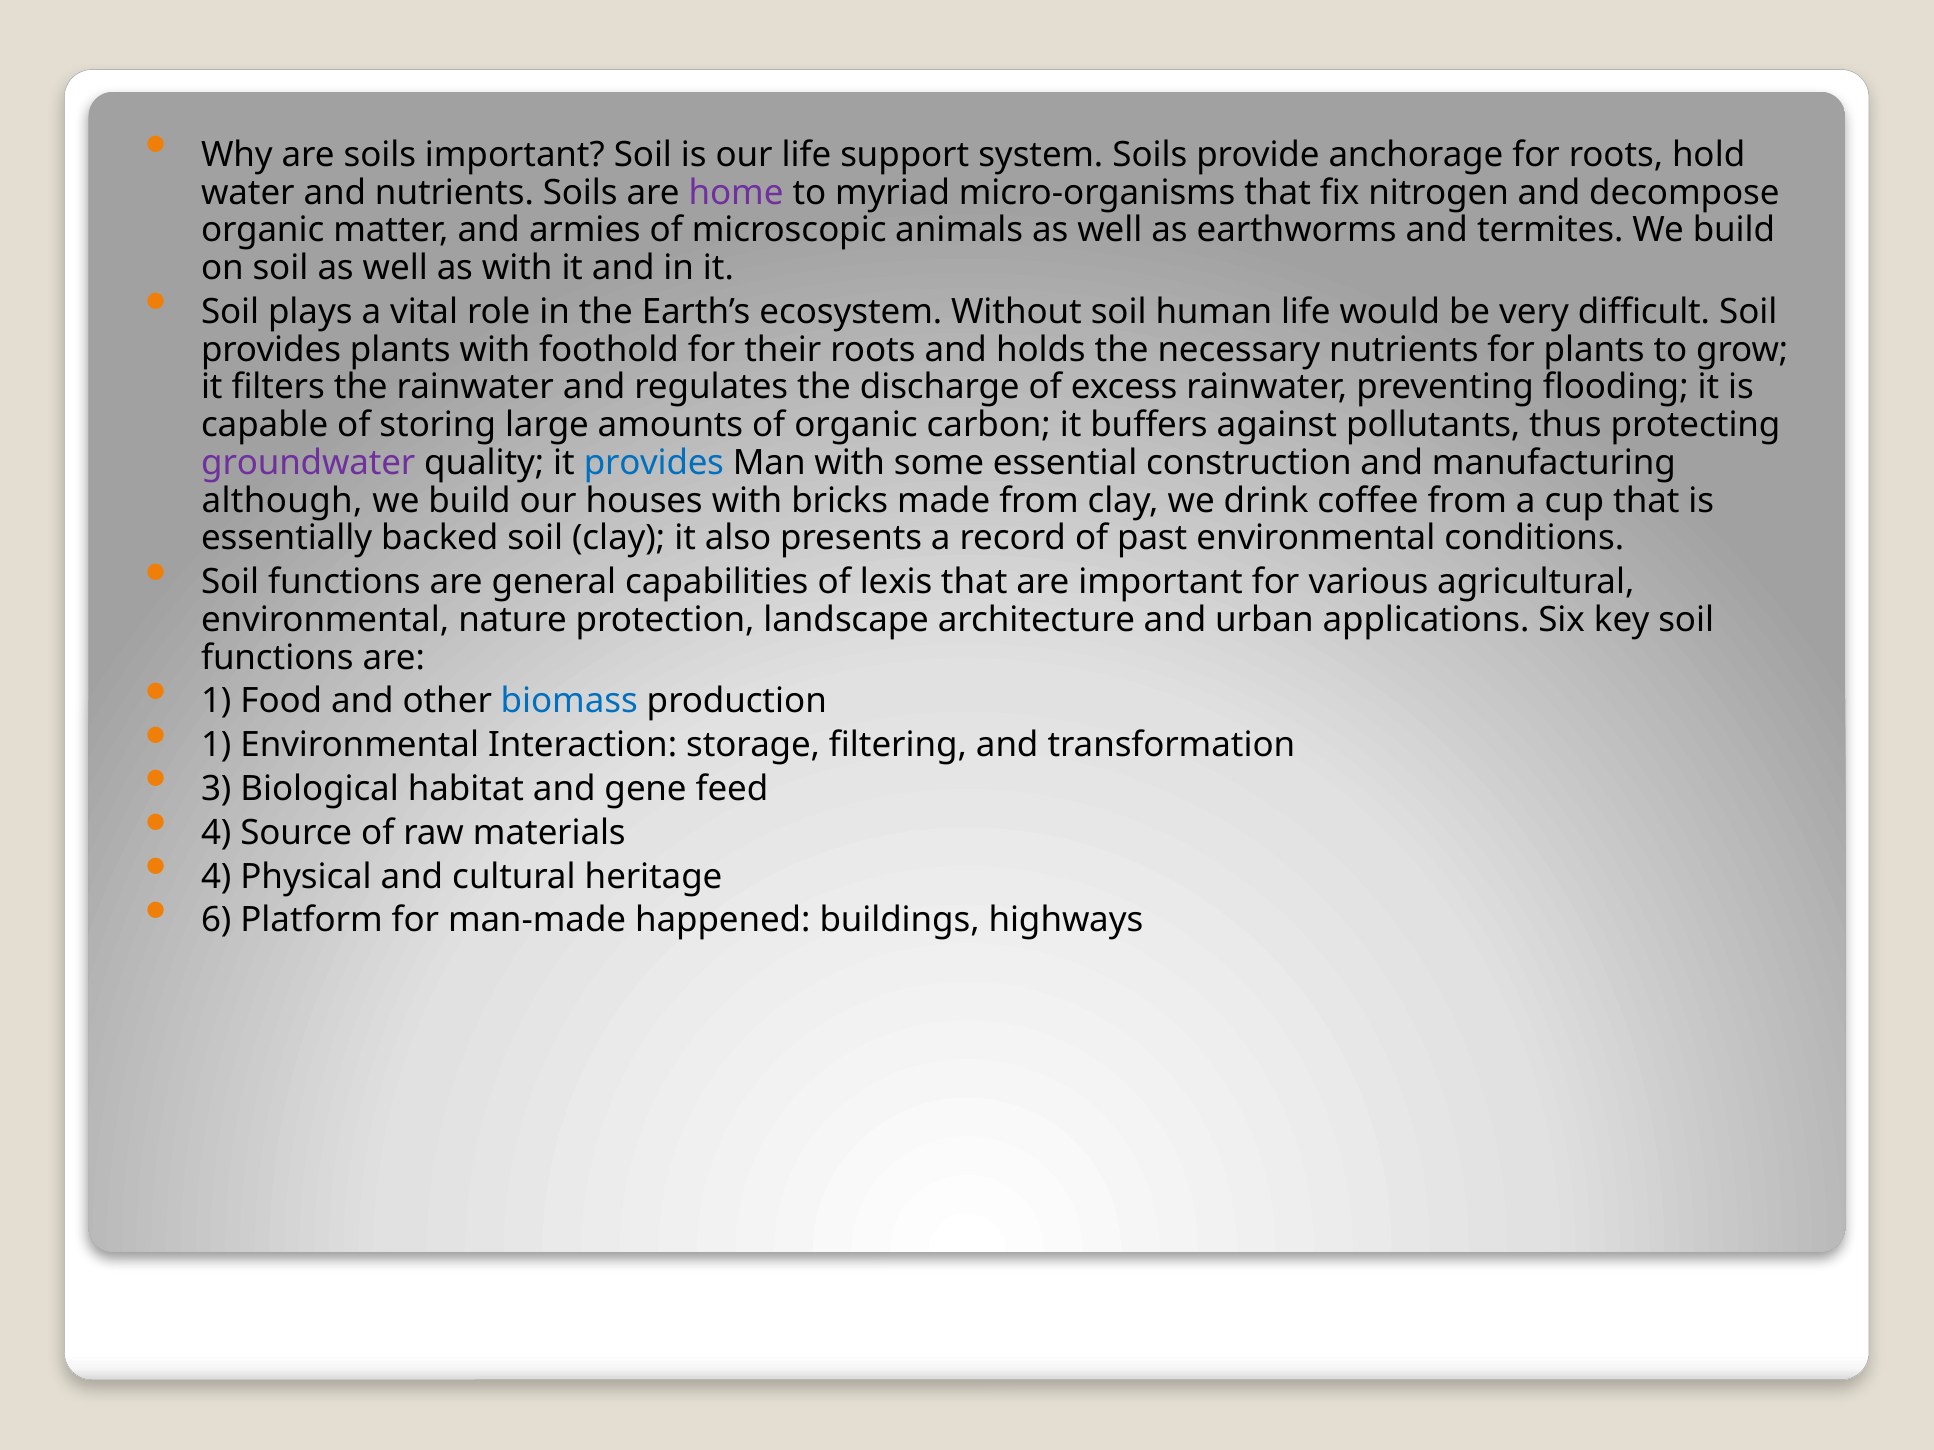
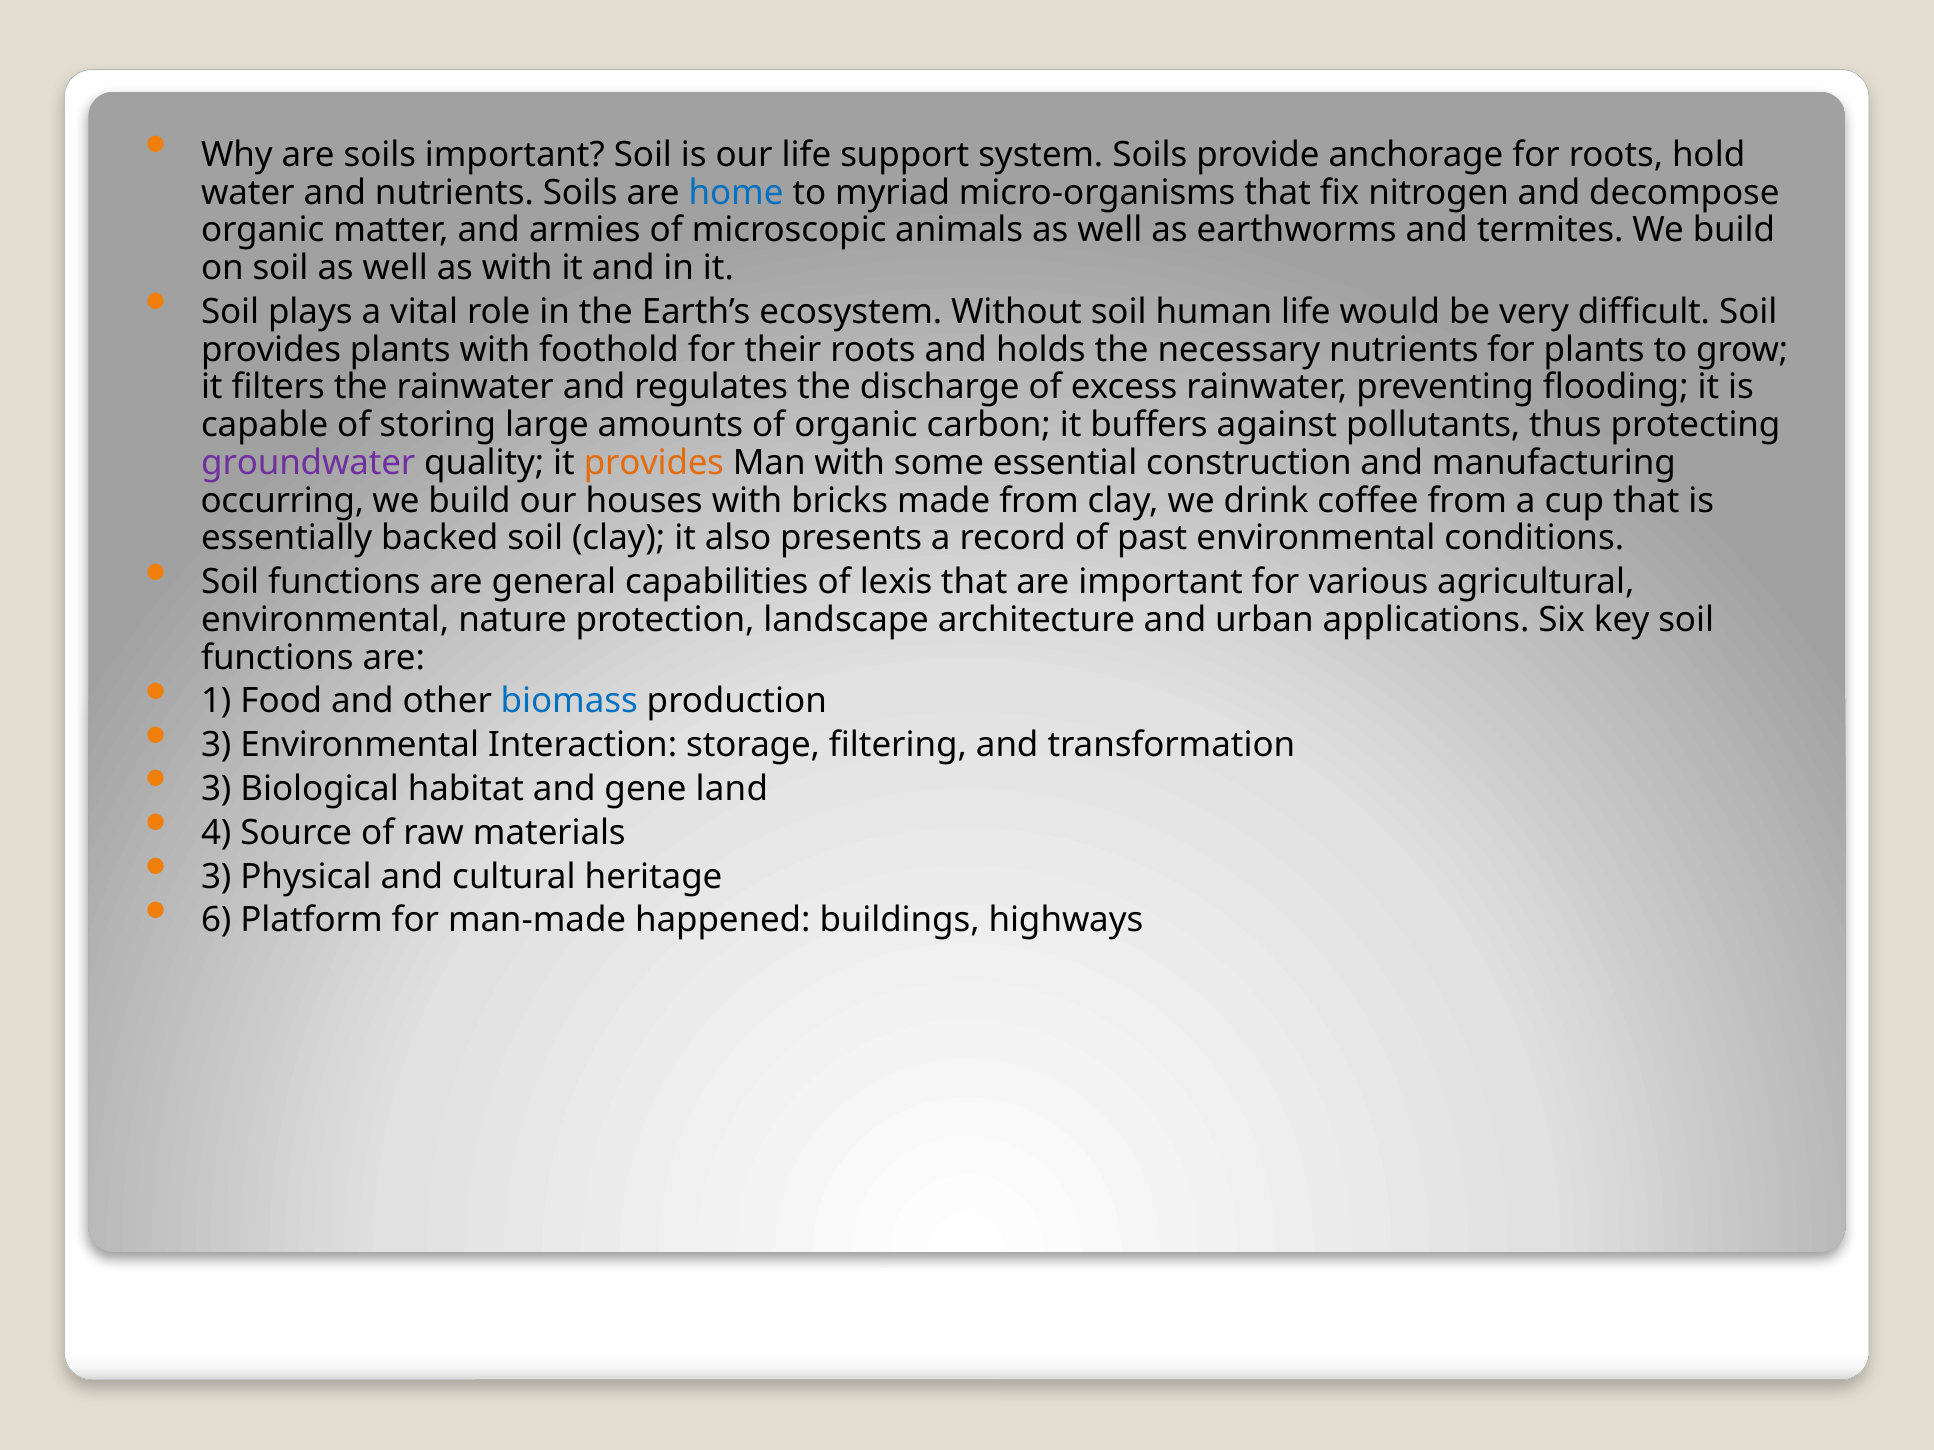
home colour: purple -> blue
provides at (654, 463) colour: blue -> orange
although: although -> occurring
1 at (216, 745): 1 -> 3
feed: feed -> land
4 at (216, 877): 4 -> 3
